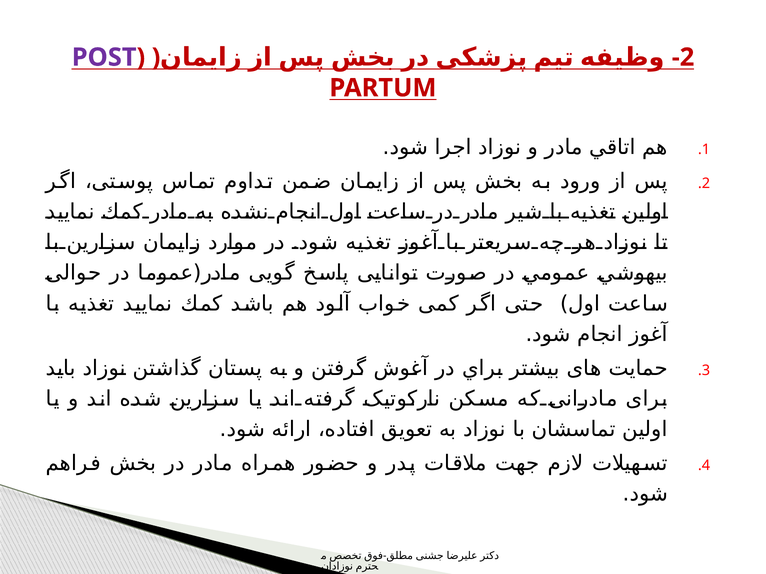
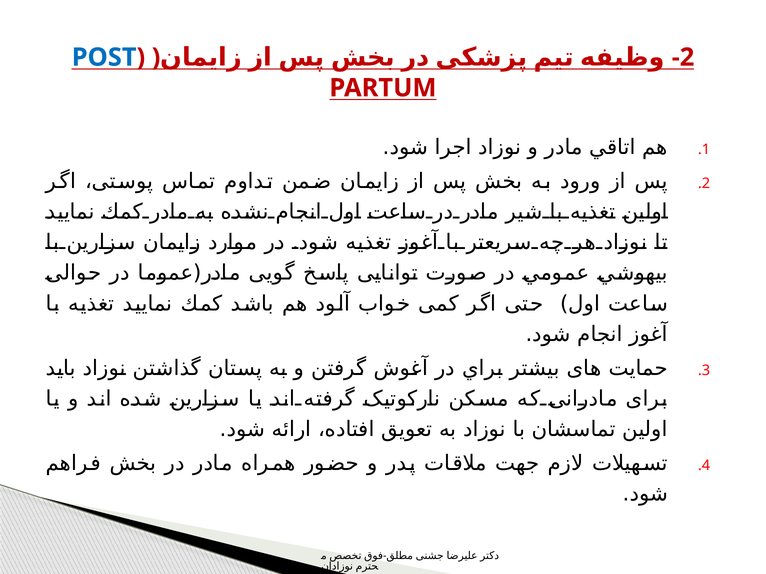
POST colour: purple -> blue
